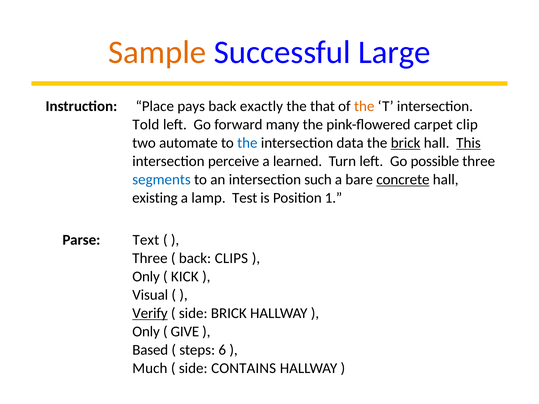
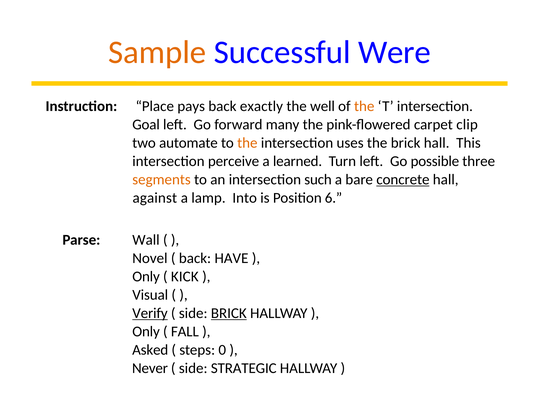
Large: Large -> Were
that: that -> well
Told: Told -> Goal
the at (247, 143) colour: blue -> orange
data: data -> uses
brick at (406, 143) underline: present -> none
This underline: present -> none
segments colour: blue -> orange
existing: existing -> against
Test: Test -> Into
1: 1 -> 6
Text: Text -> Wall
Three at (150, 258): Three -> Novel
CLIPS: CLIPS -> HAVE
BRICK at (229, 313) underline: none -> present
GIVE: GIVE -> FALL
Based: Based -> Asked
6: 6 -> 0
Much: Much -> Never
CONTAINS: CONTAINS -> STRATEGIC
